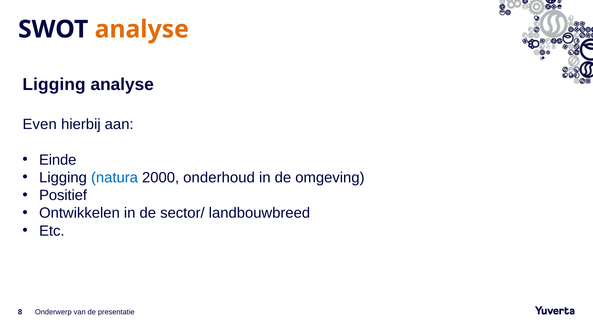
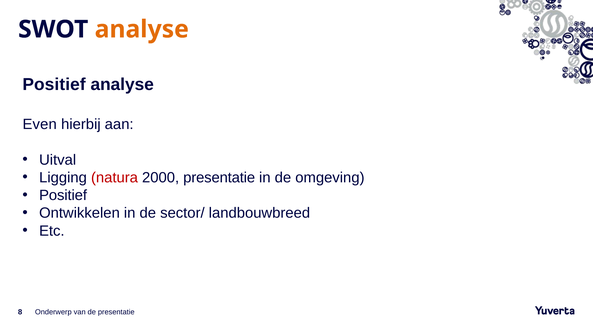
Ligging at (54, 85): Ligging -> Positief
Einde: Einde -> Uitval
natura colour: blue -> red
2000 onderhoud: onderhoud -> presentatie
